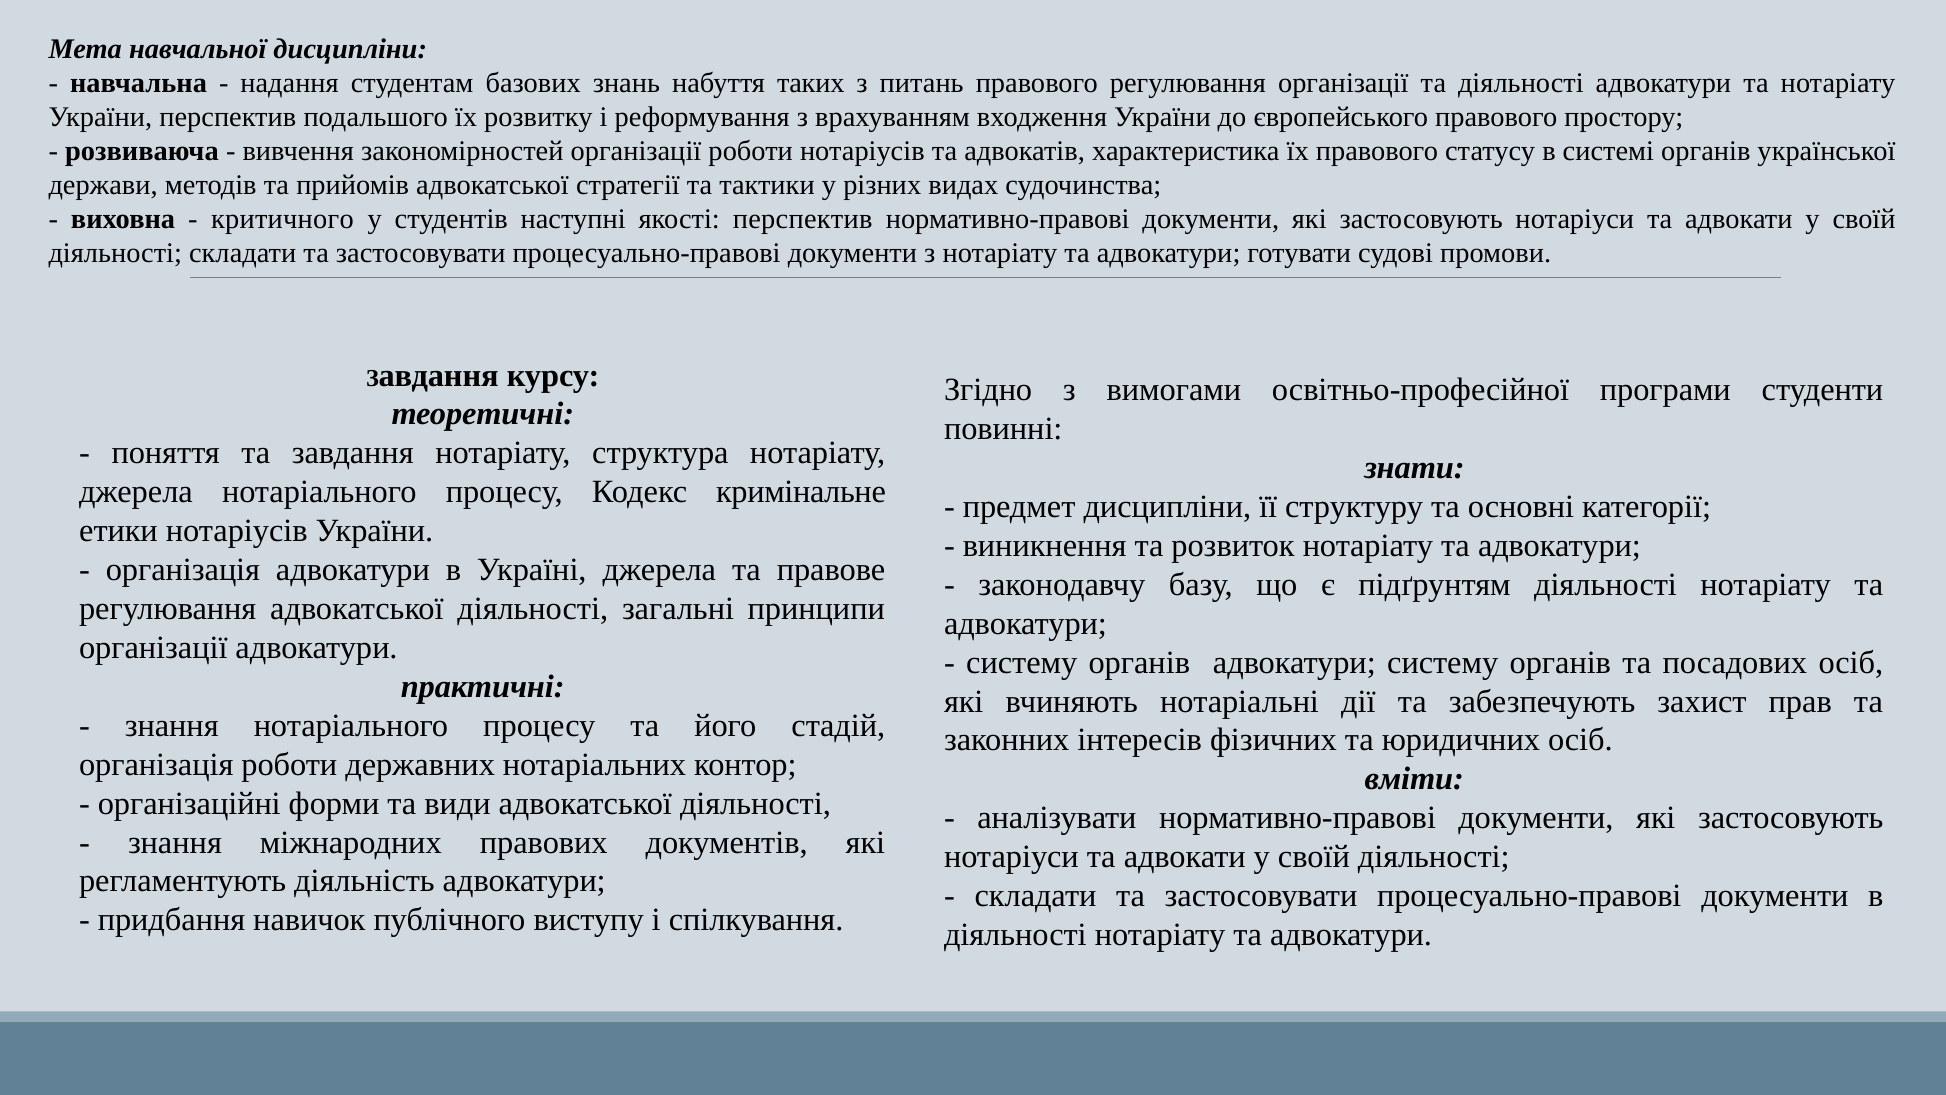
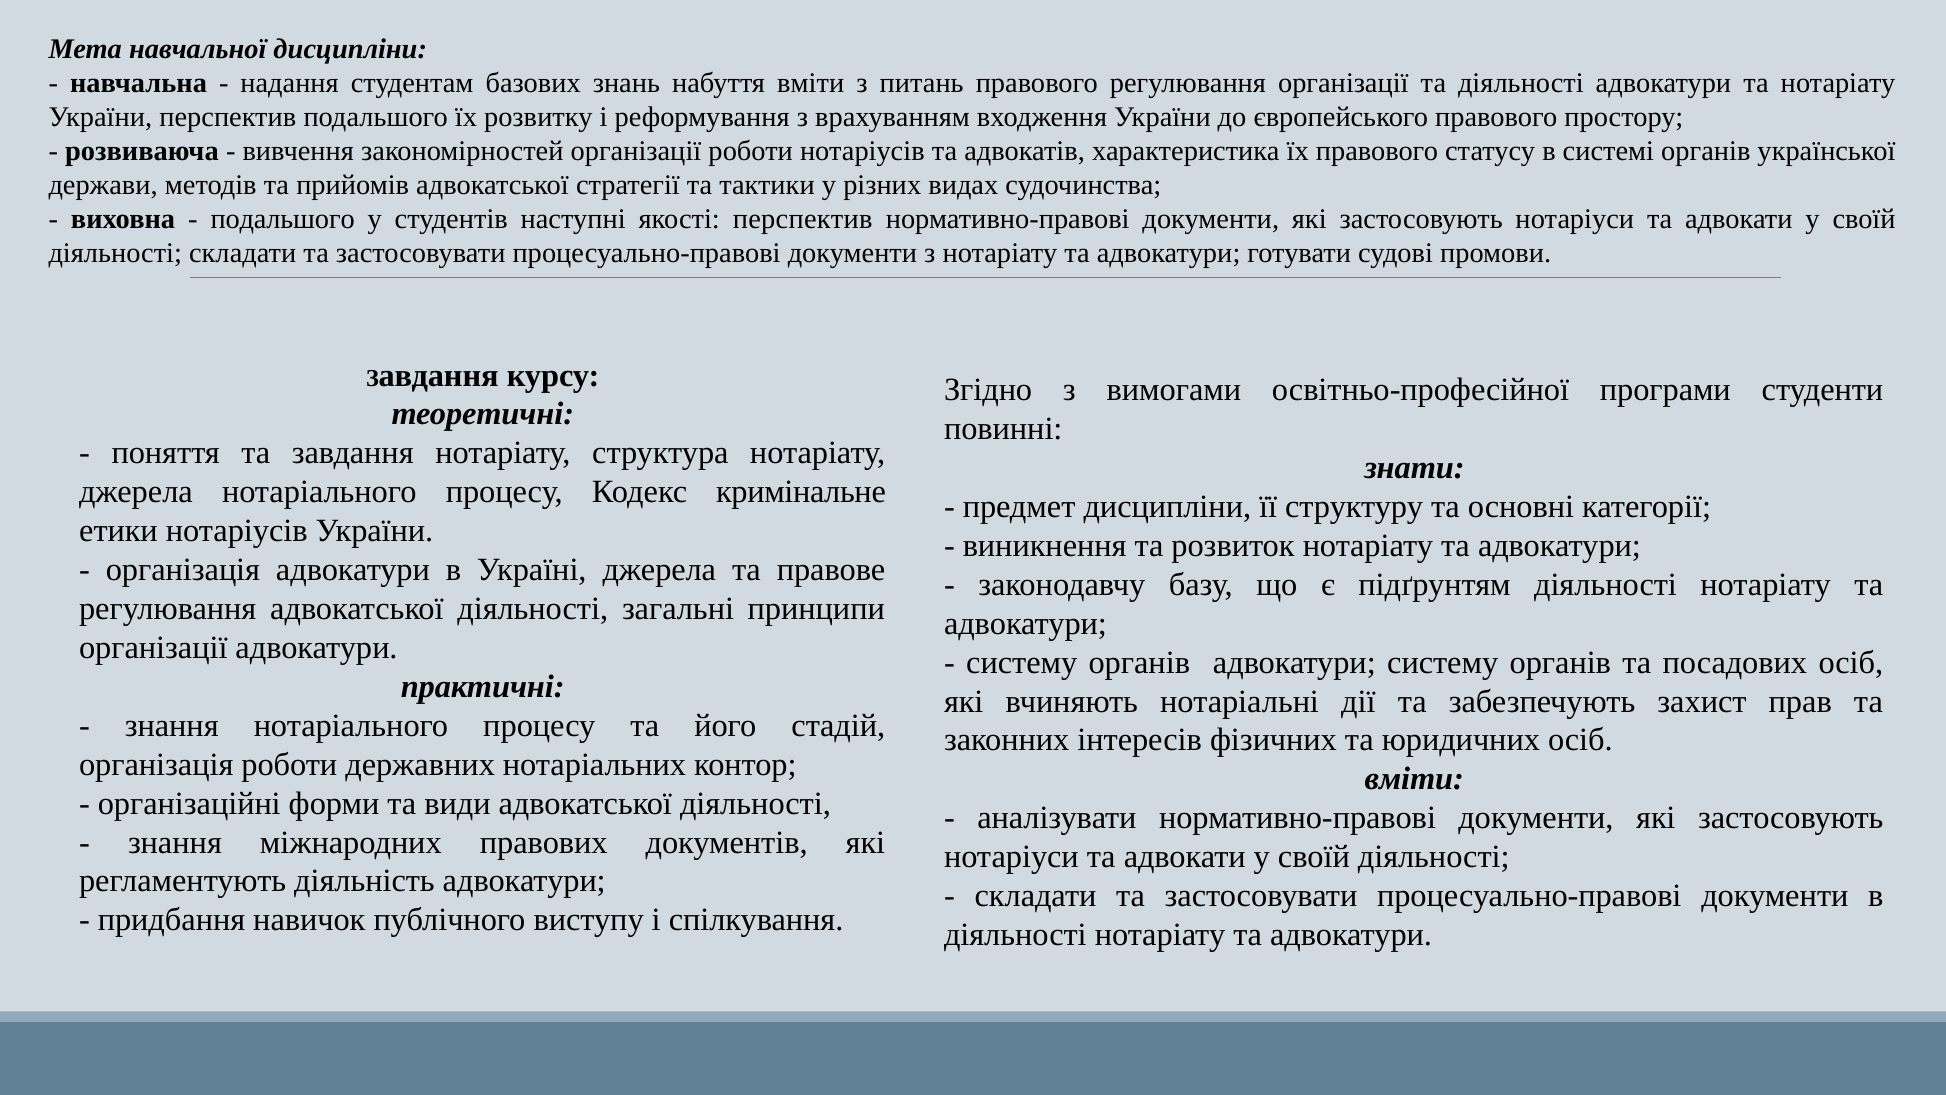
набуття таких: таких -> вміти
критичного at (282, 219): критичного -> подальшого
